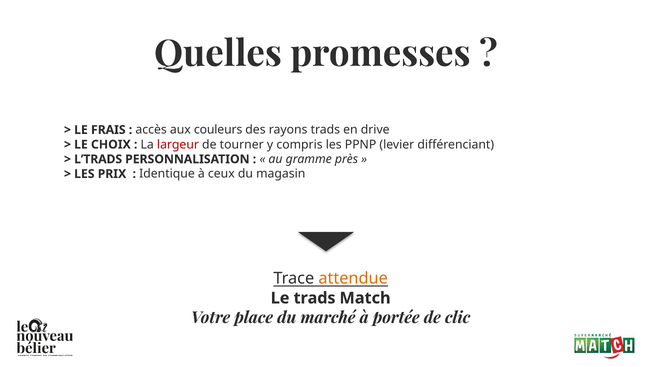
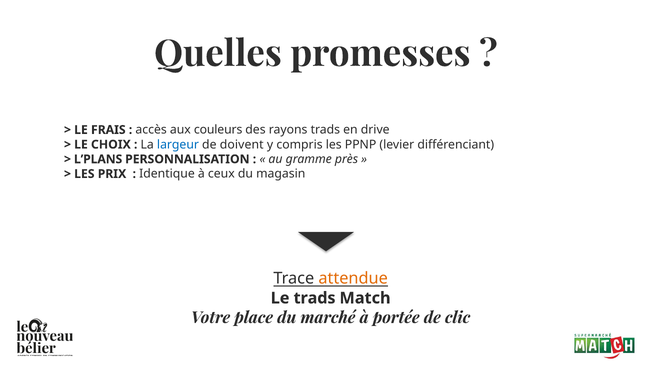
largeur colour: red -> blue
tourner: tourner -> doivent
L’TRADS: L’TRADS -> L’PLANS
